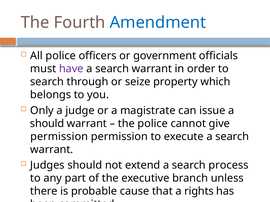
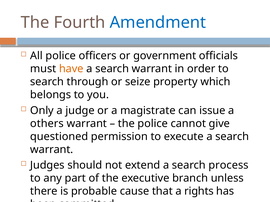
have colour: purple -> orange
should at (47, 124): should -> others
permission at (59, 137): permission -> questioned
